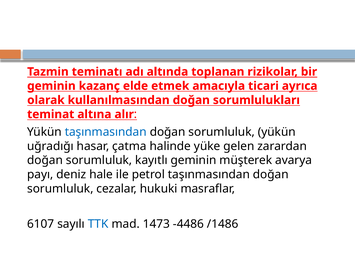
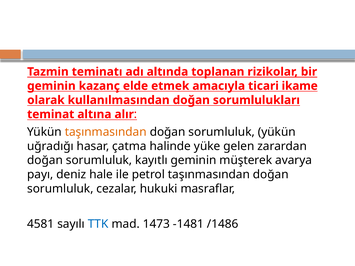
ayrıca: ayrıca -> ikame
taşınmasından at (106, 132) colour: blue -> orange
6107: 6107 -> 4581
-4486: -4486 -> -1481
